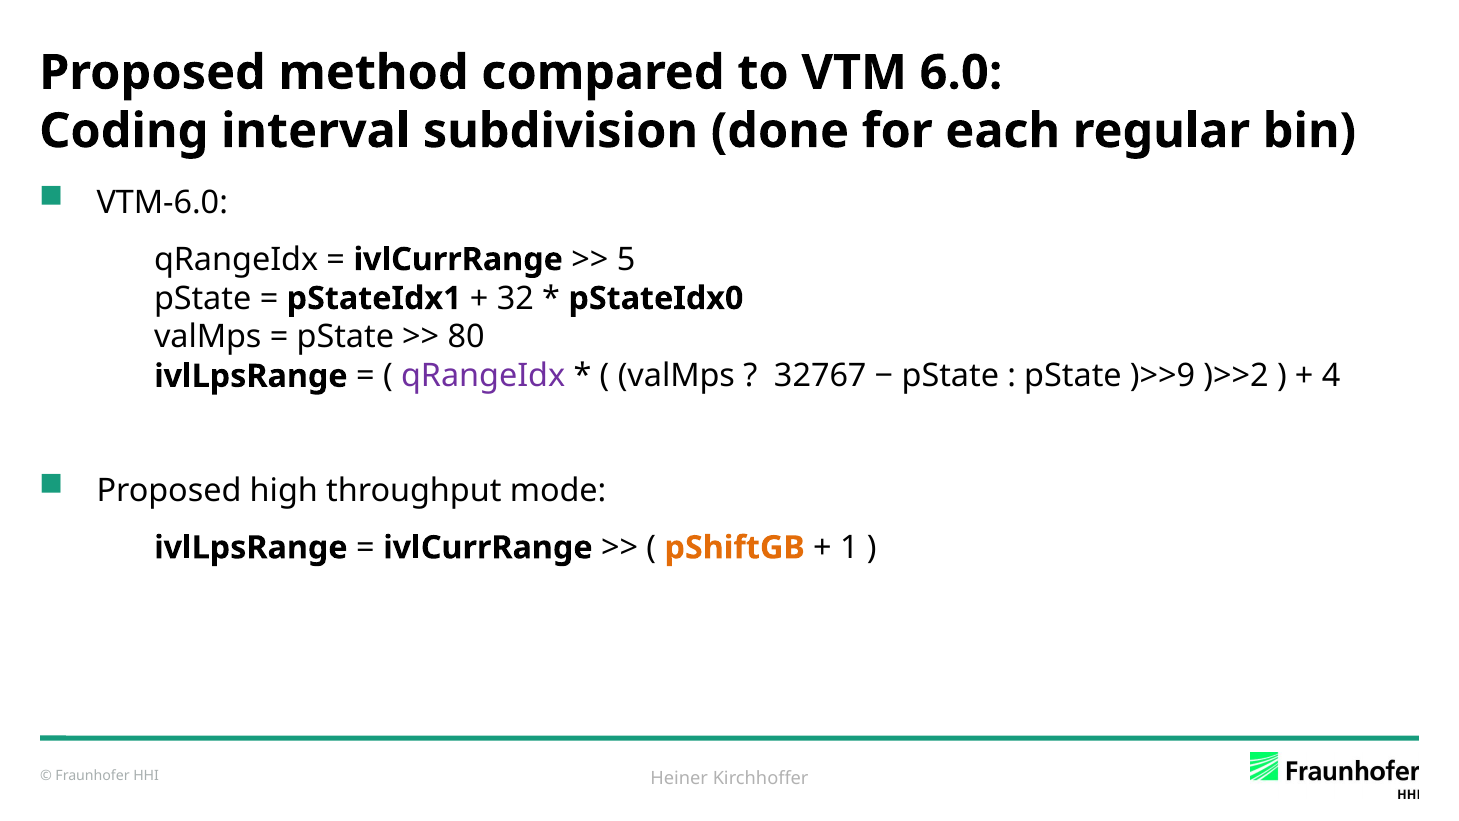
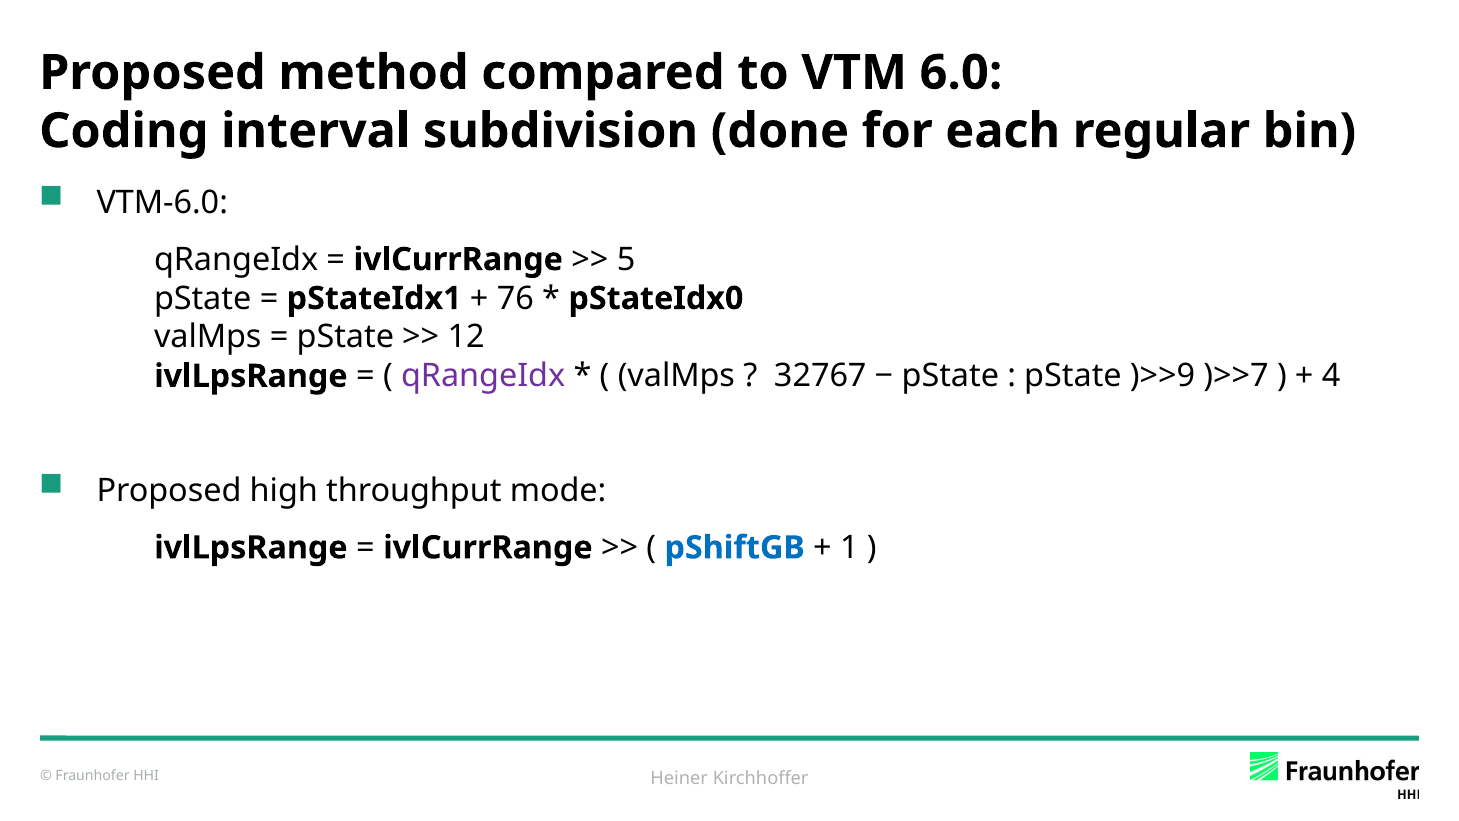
32: 32 -> 76
80: 80 -> 12
)>>2: )>>2 -> )>>7
pShiftGB colour: orange -> blue
